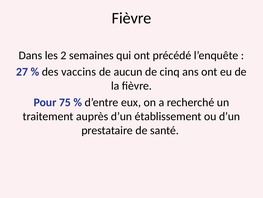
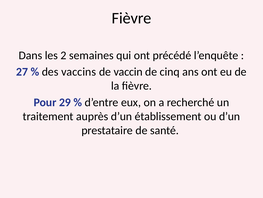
aucun: aucun -> vaccin
75: 75 -> 29
